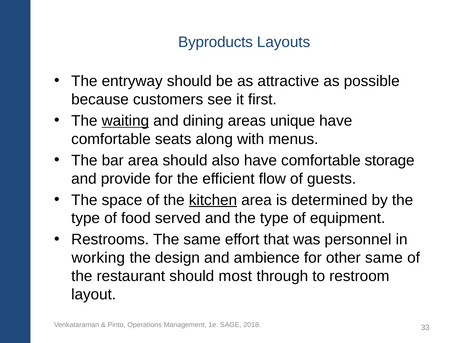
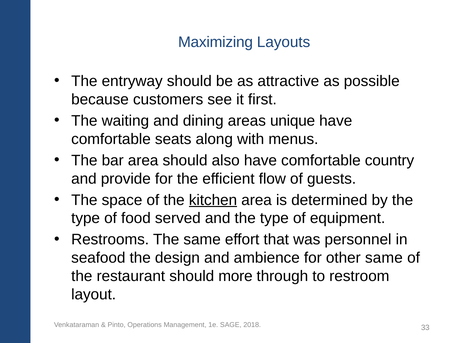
Byproducts: Byproducts -> Maximizing
waiting underline: present -> none
storage: storage -> country
working: working -> seafood
most: most -> more
